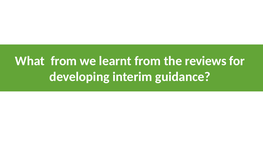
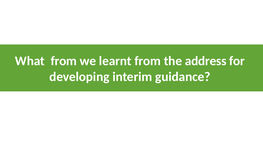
reviews: reviews -> address
